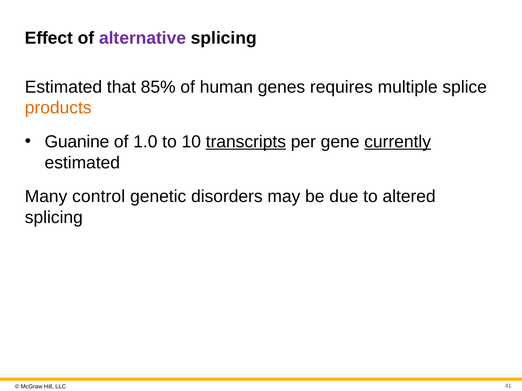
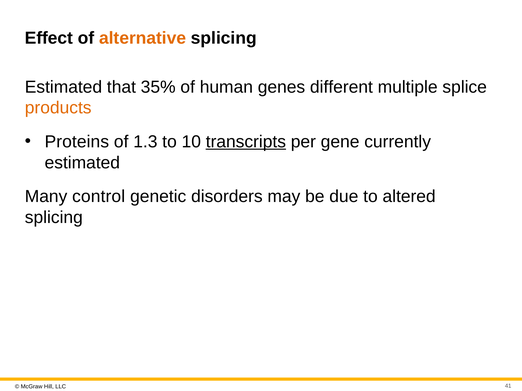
alternative colour: purple -> orange
85%: 85% -> 35%
requires: requires -> different
Guanine: Guanine -> Proteins
1.0: 1.0 -> 1.3
currently underline: present -> none
